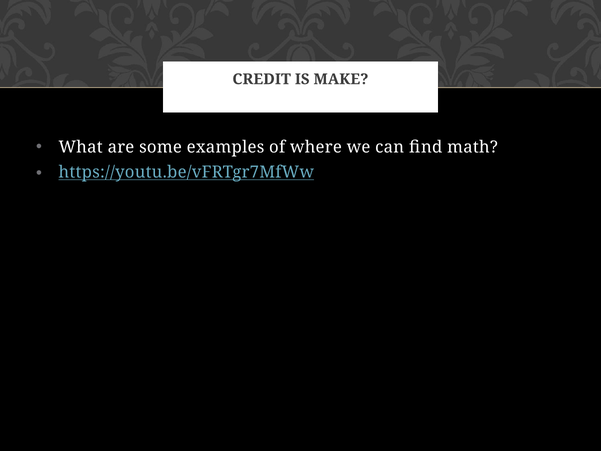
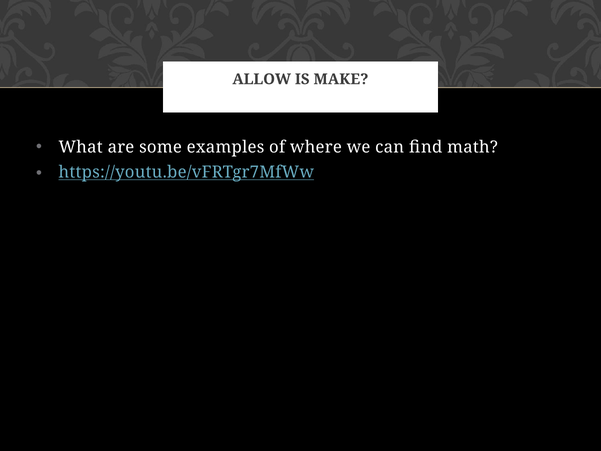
CREDIT: CREDIT -> ALLOW
